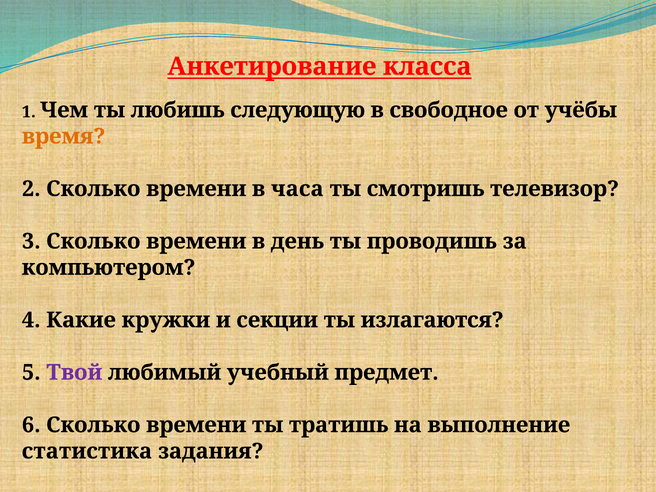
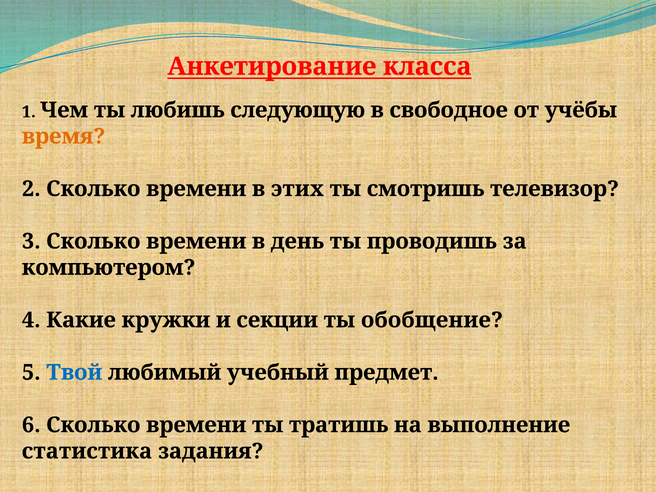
часа: часа -> этих
излагаются: излагаются -> обобщение
Твой colour: purple -> blue
